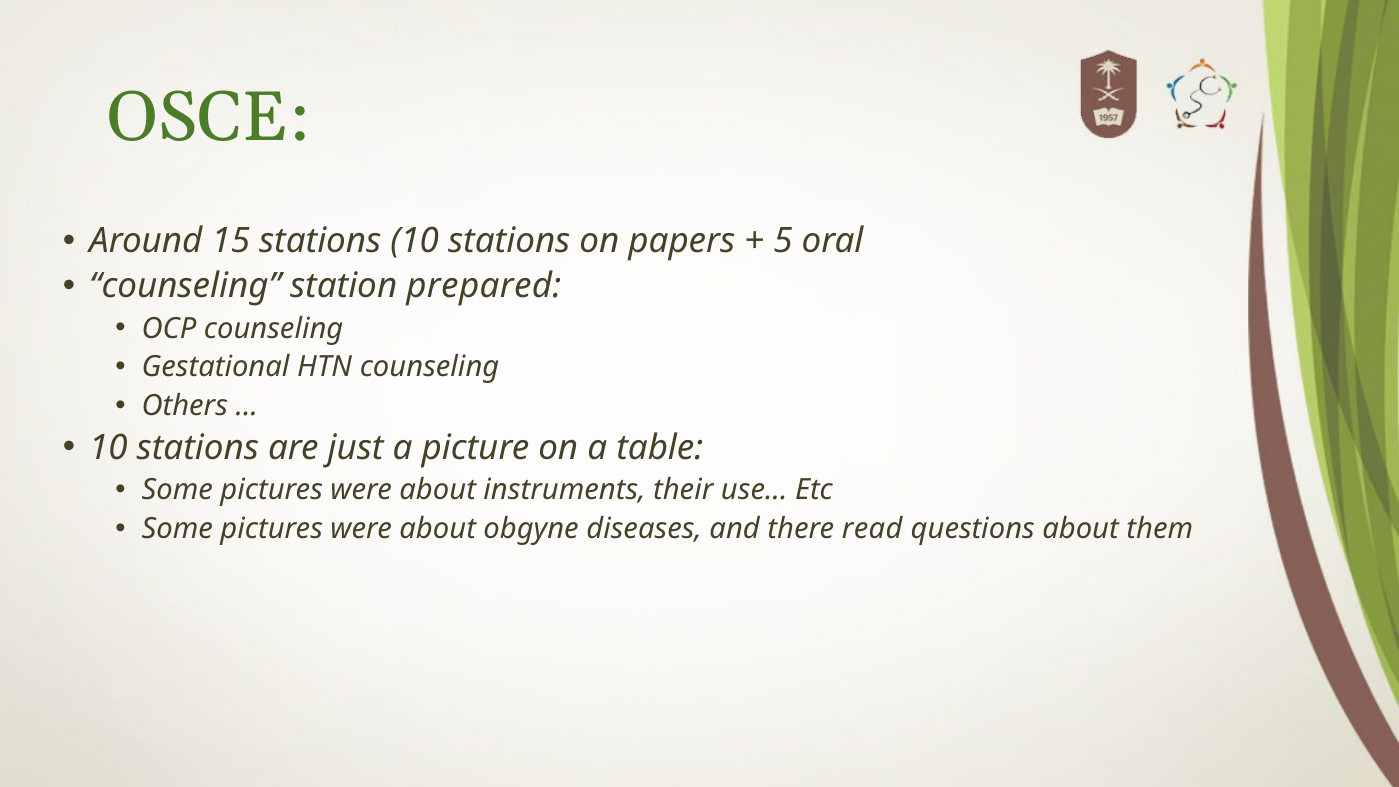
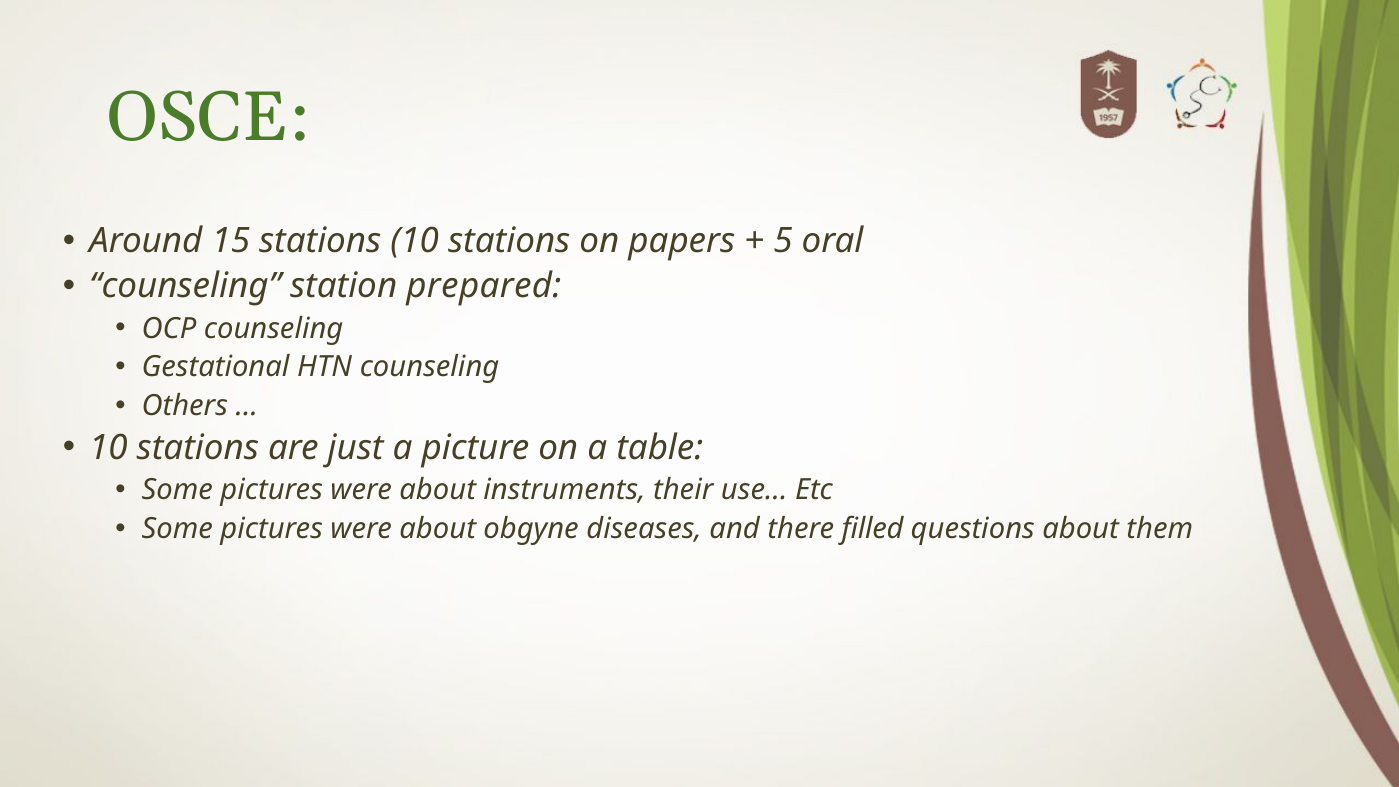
read: read -> filled
